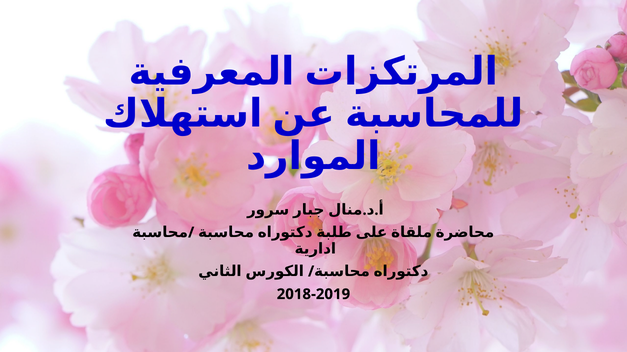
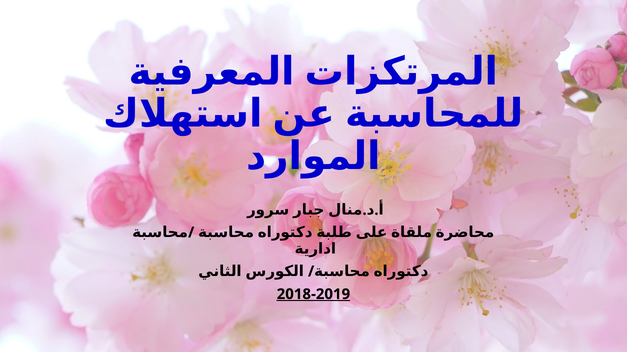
2018-2019 underline: none -> present
